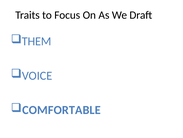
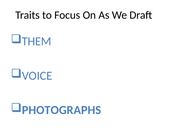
COMFORTABLE: COMFORTABLE -> PHOTOGRAPHS
